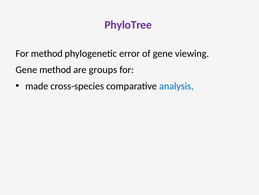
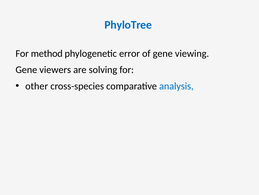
PhyloTree colour: purple -> blue
Gene method: method -> viewers
groups: groups -> solving
made: made -> other
